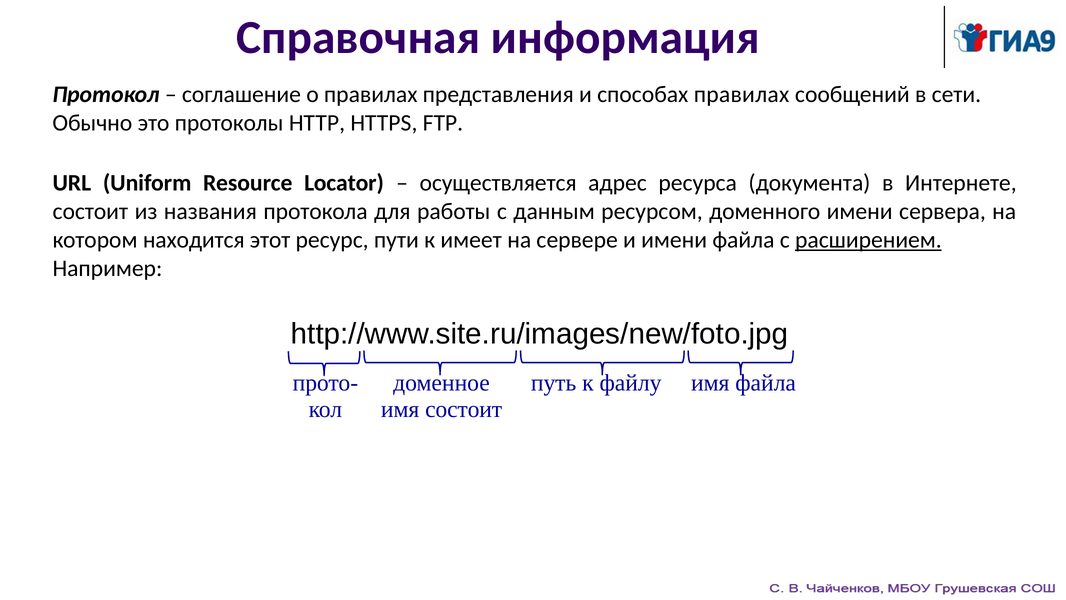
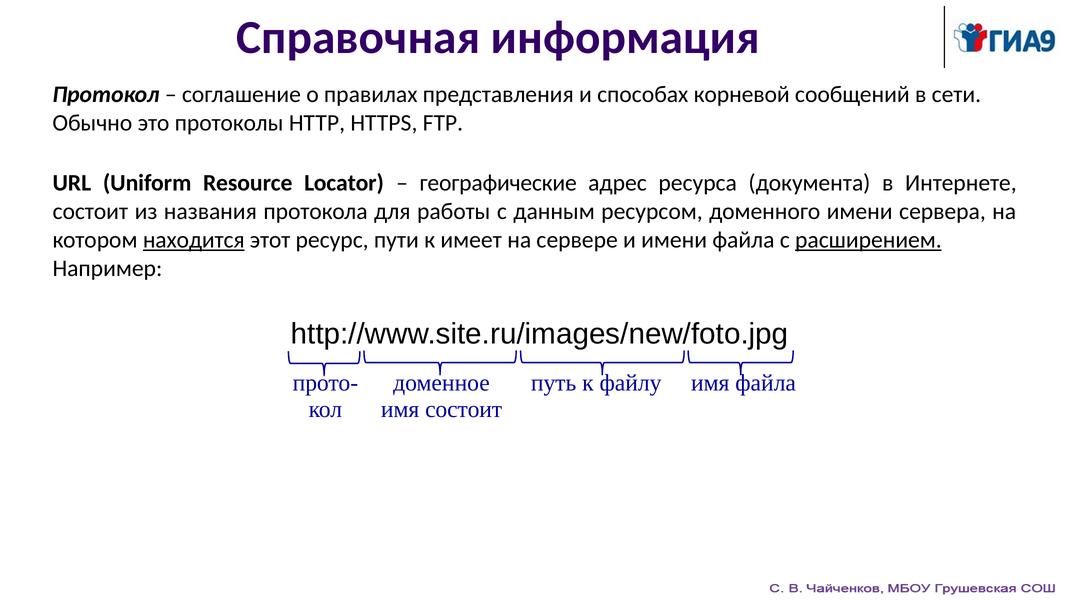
способах правилах: правилах -> корневой
осуществляется: осуществляется -> географические
находится underline: none -> present
